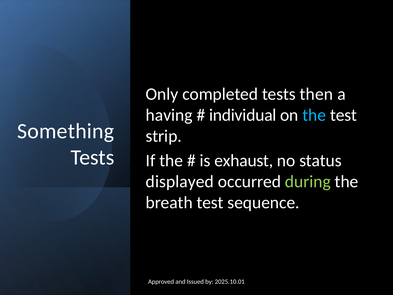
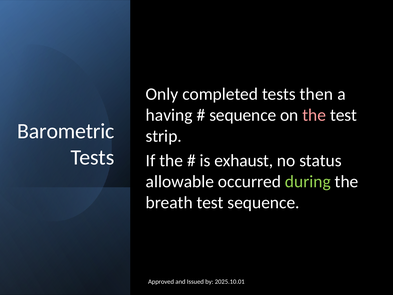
individual at (243, 115): individual -> sequence
the at (314, 115) colour: light blue -> pink
Something: Something -> Barometric
displayed: displayed -> allowable
